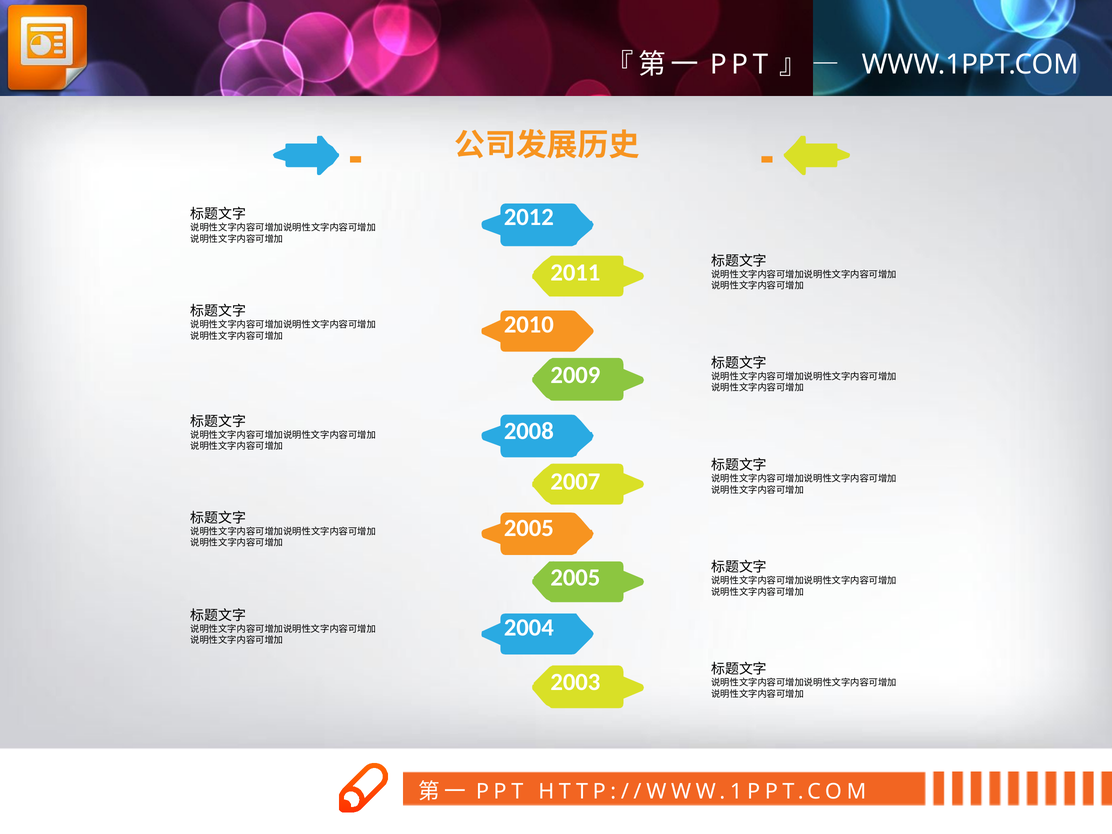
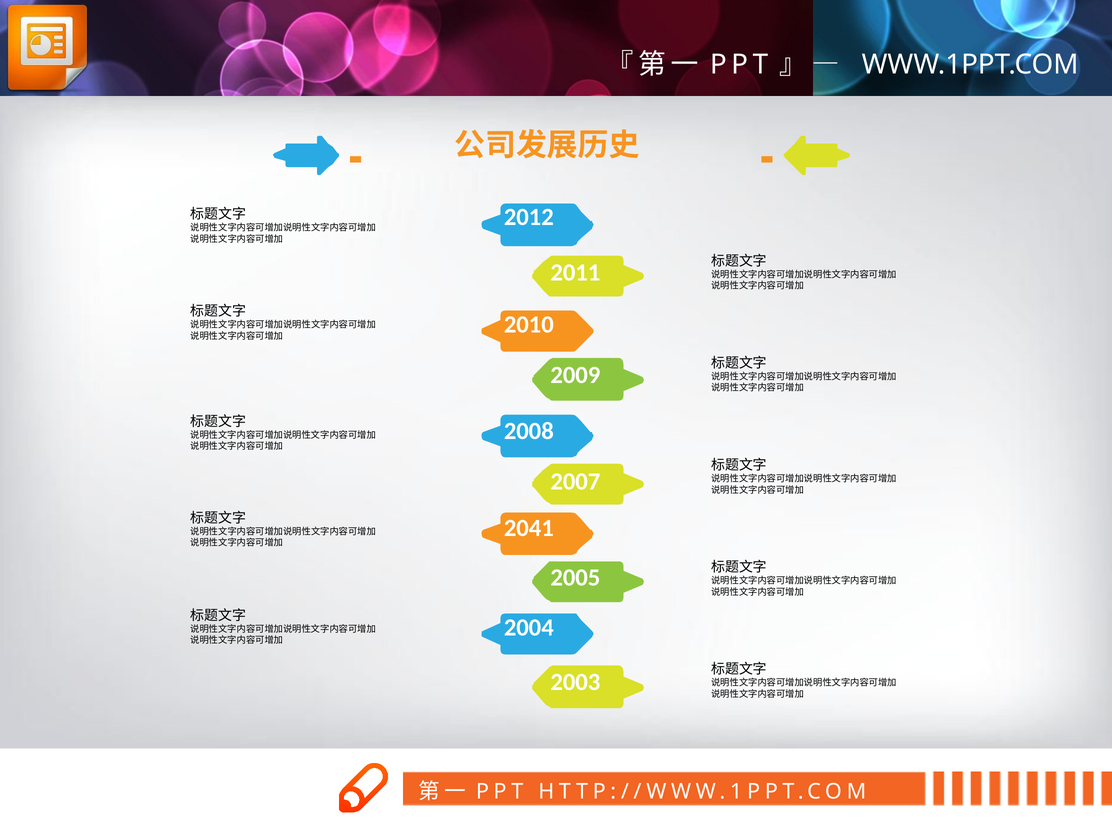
2005 at (529, 528): 2005 -> 2041
